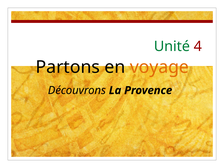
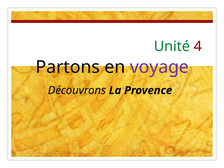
voyage colour: orange -> purple
